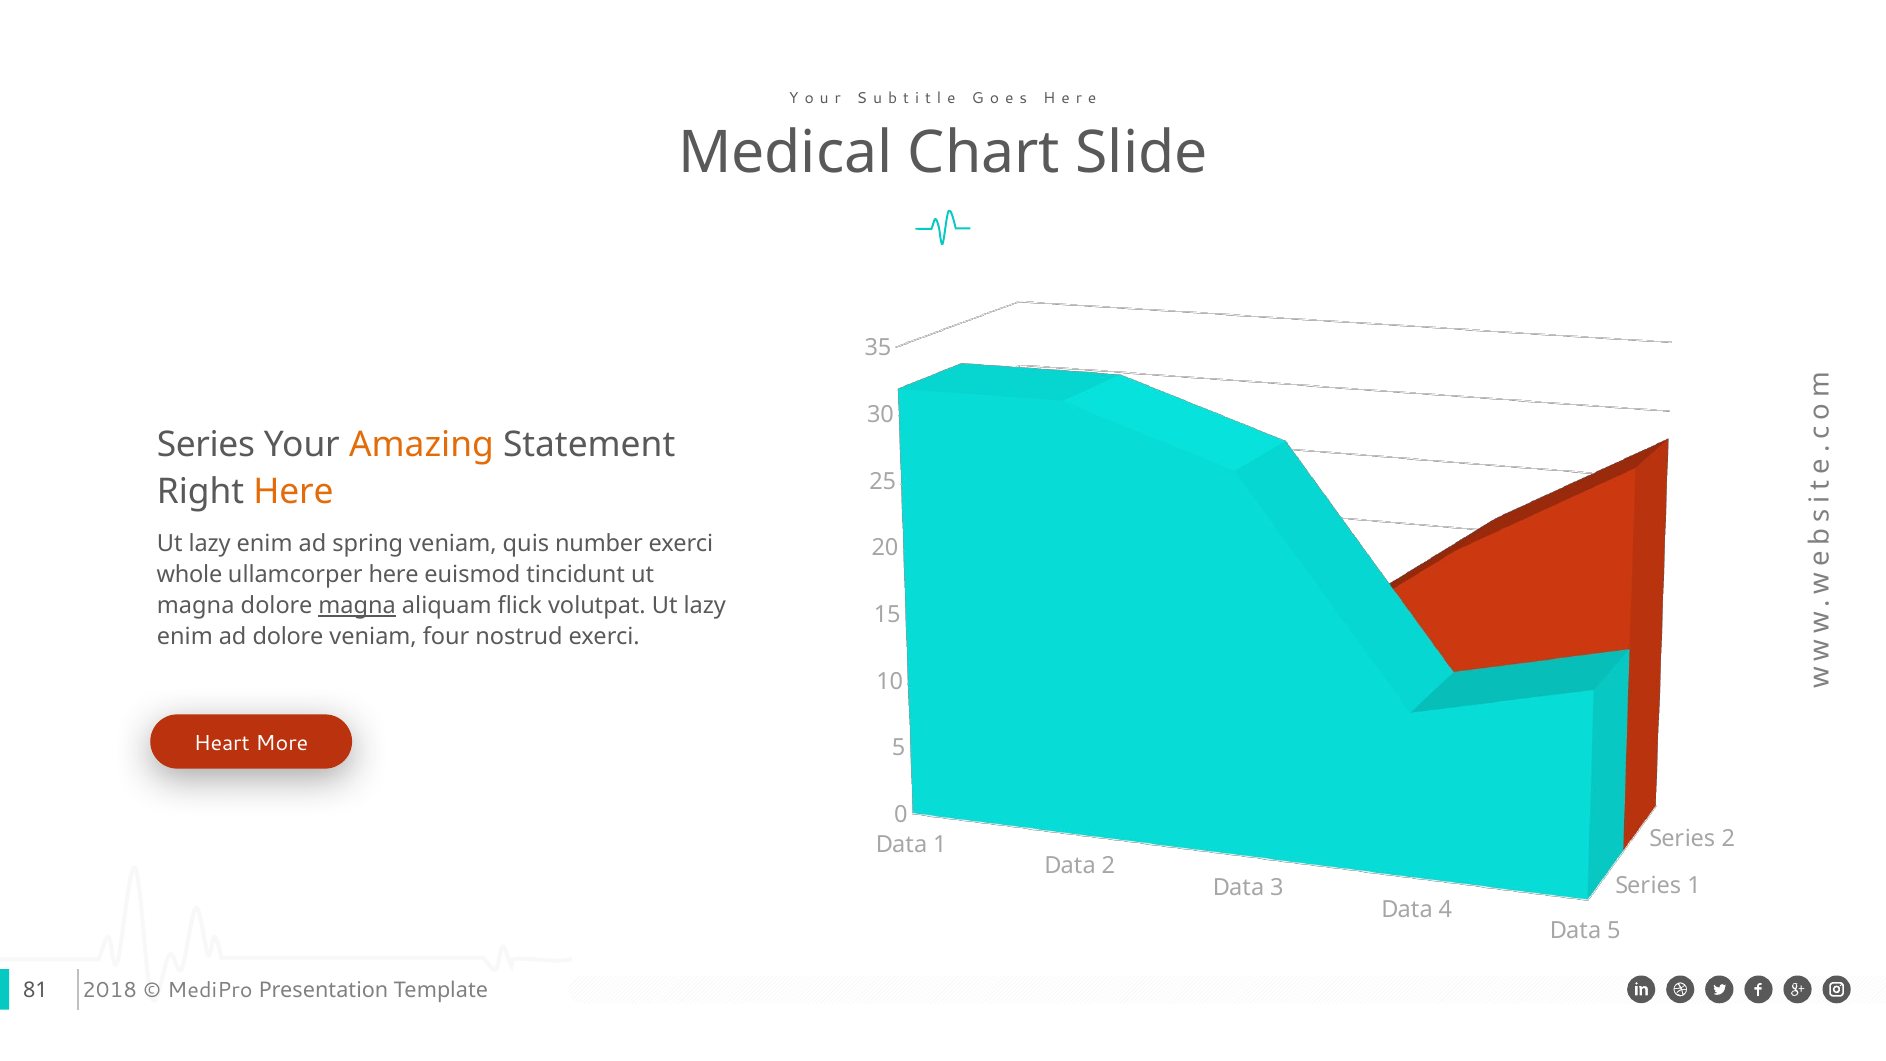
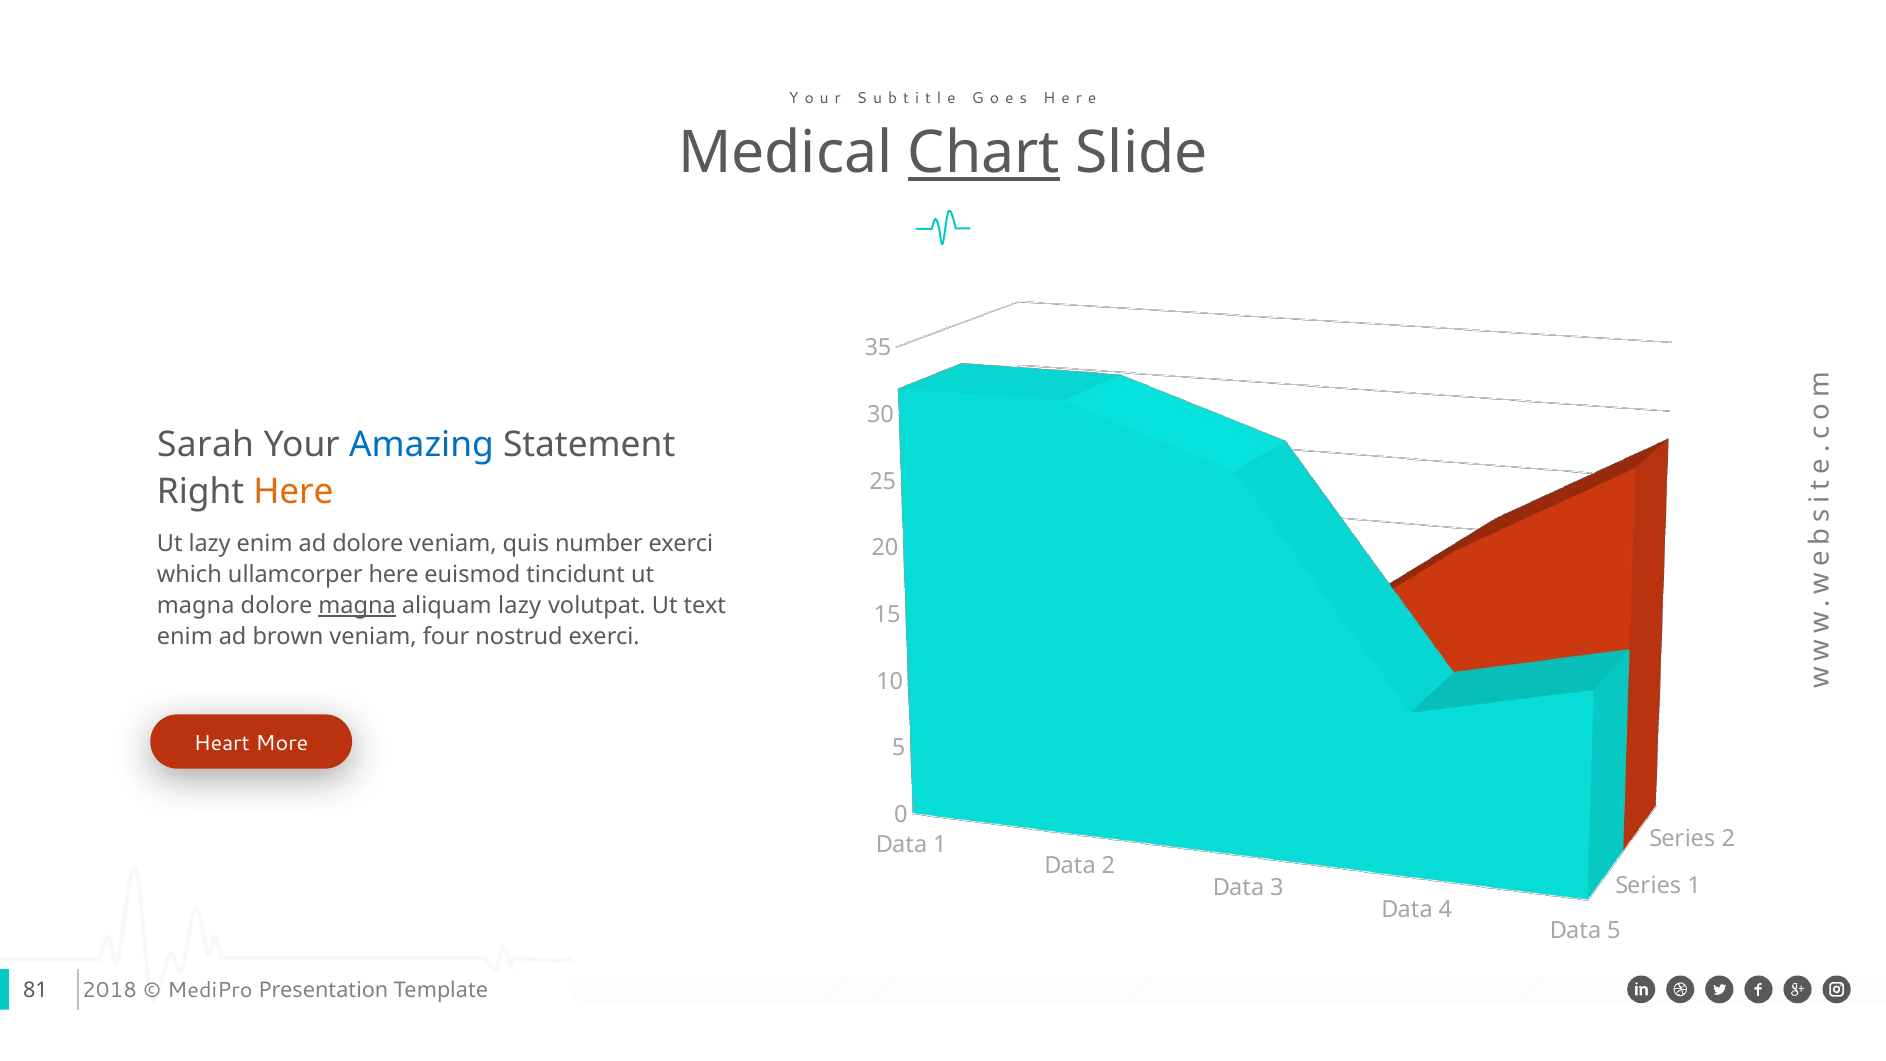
Chart underline: none -> present
Series at (206, 445): Series -> Sarah
Amazing colour: orange -> blue
ad spring: spring -> dolore
whole: whole -> which
aliquam flick: flick -> lazy
volutpat Ut lazy: lazy -> text
ad dolore: dolore -> brown
